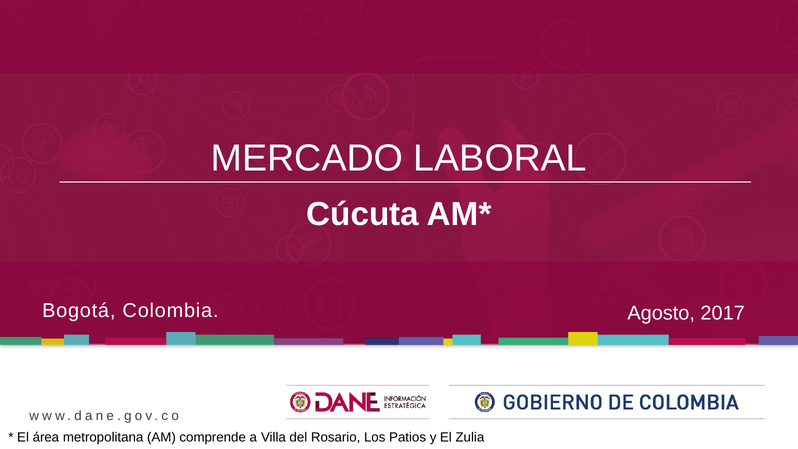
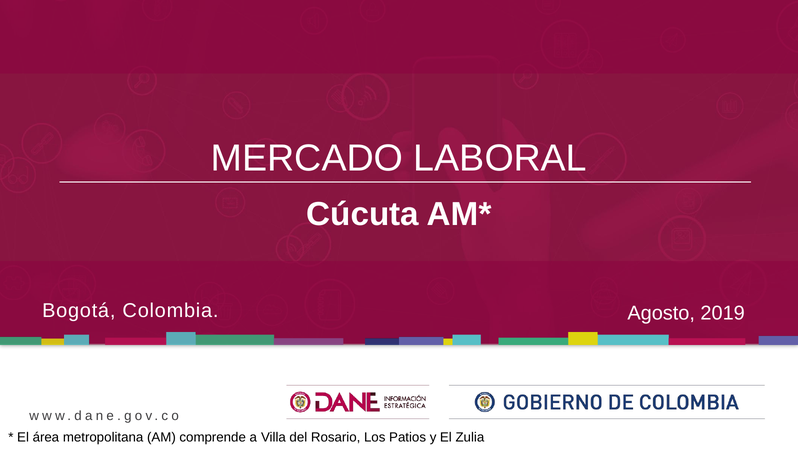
2017: 2017 -> 2019
